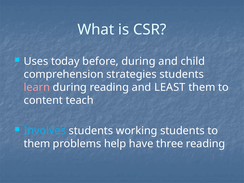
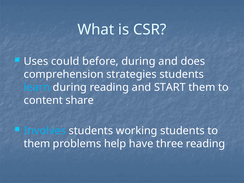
today: today -> could
child: child -> does
learn colour: pink -> light blue
LEAST: LEAST -> START
teach: teach -> share
